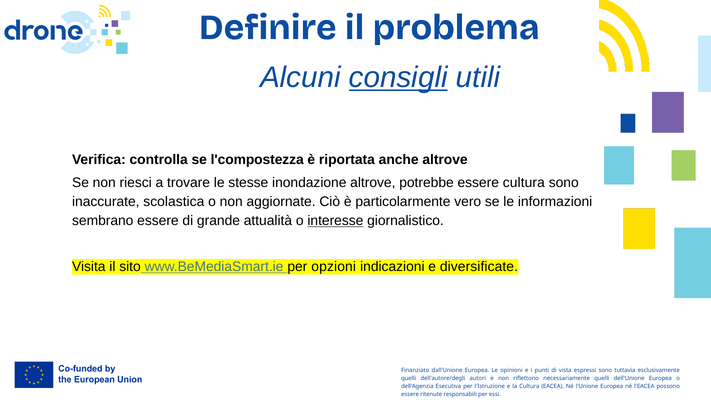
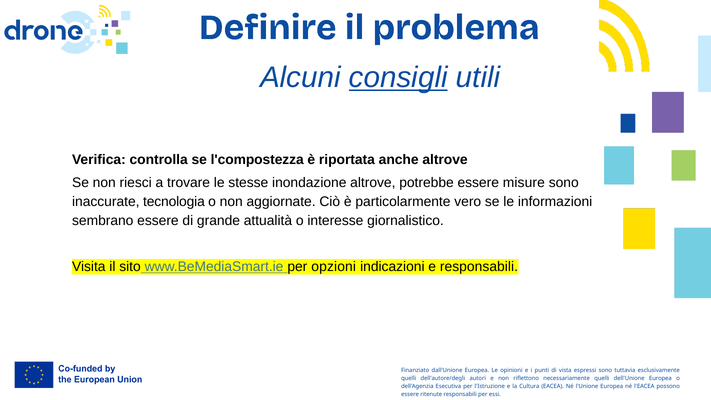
essere cultura: cultura -> misure
scolastica: scolastica -> tecnologia
interesse underline: present -> none
e diversificate: diversificate -> responsabili
